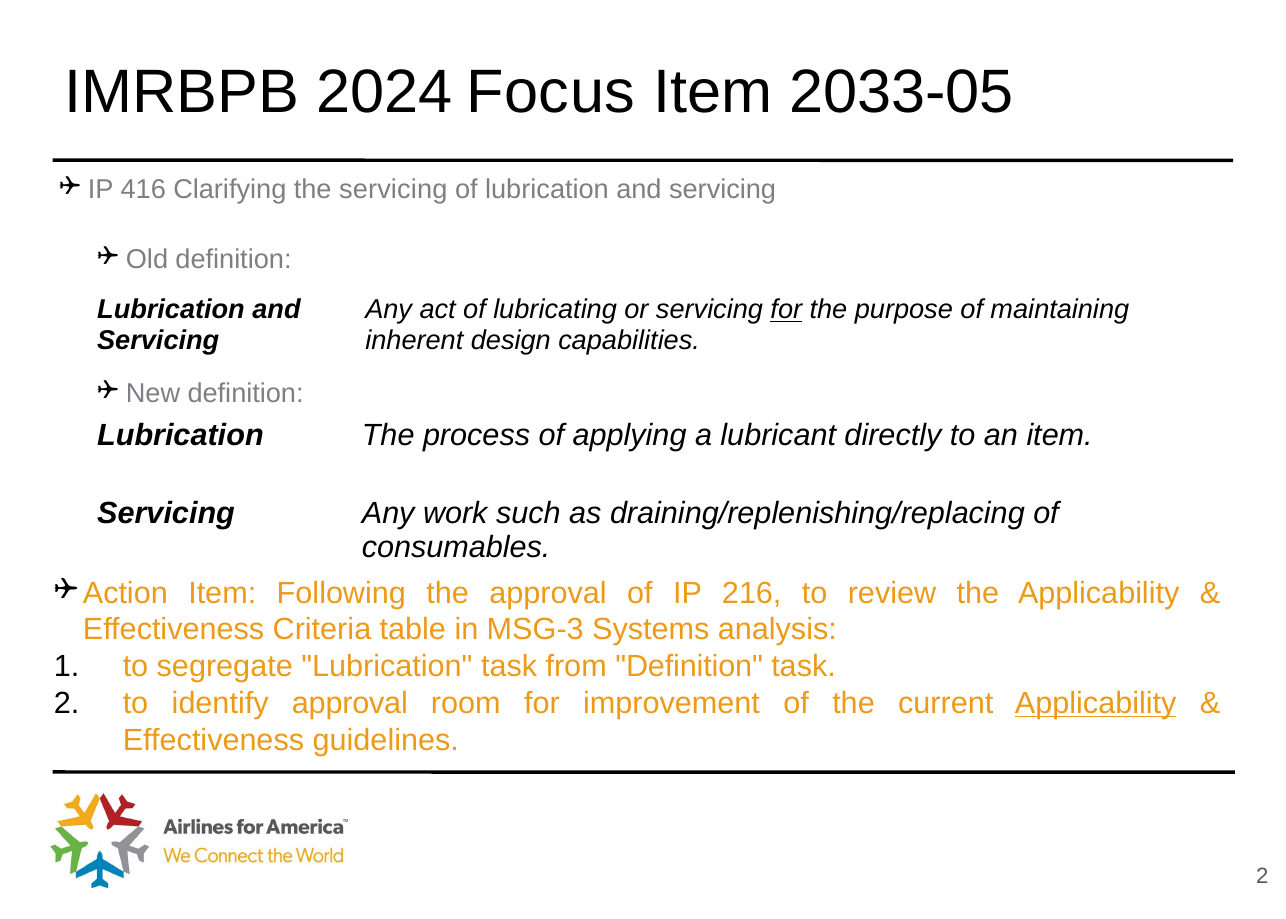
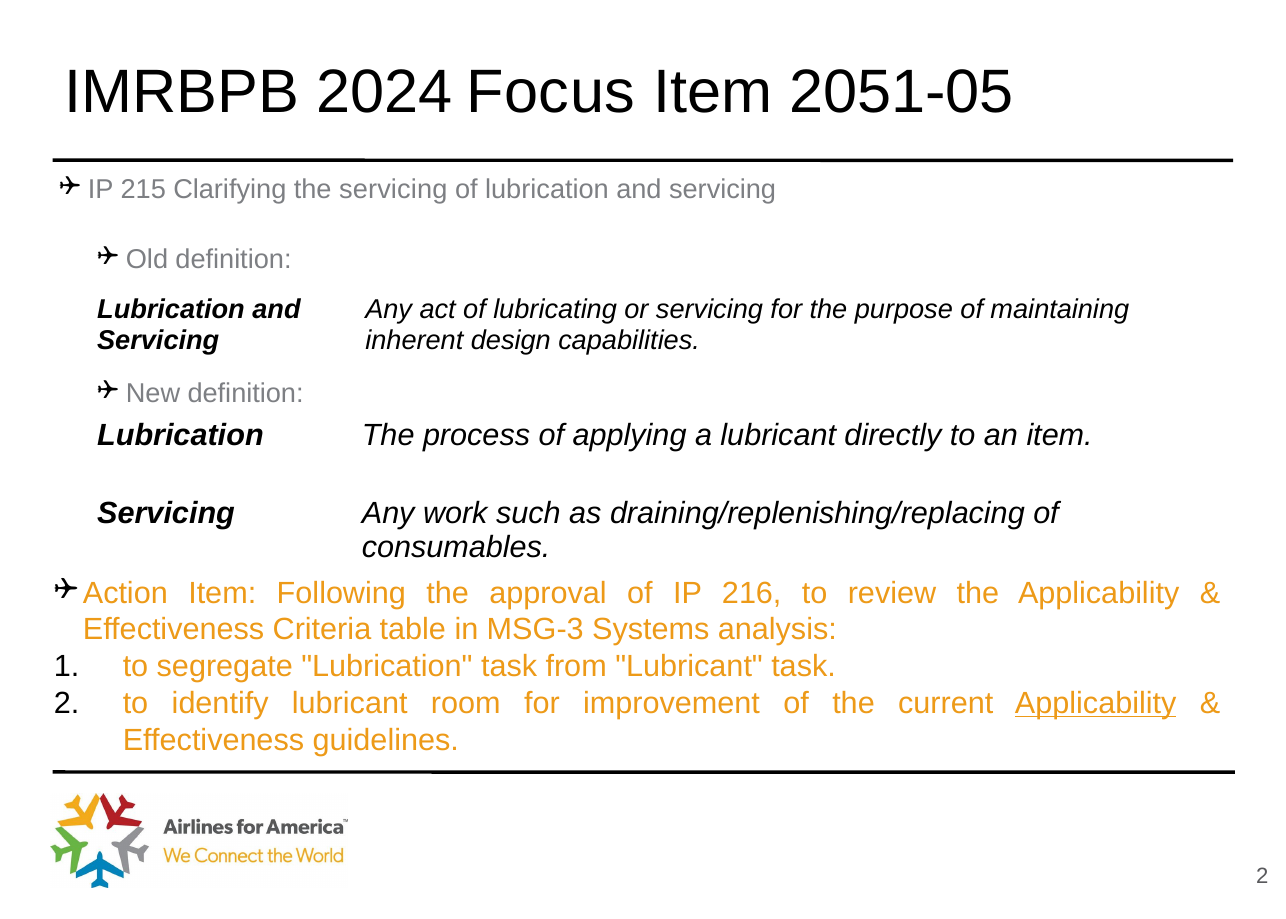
2033-05: 2033-05 -> 2051-05
416: 416 -> 215
for at (786, 310) underline: present -> none
from Definition: Definition -> Lubricant
identify approval: approval -> lubricant
